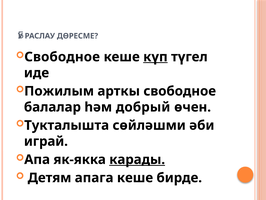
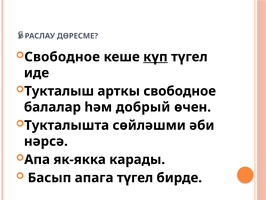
Пожилым: Пожилым -> Тукталыш
играй: играй -> нәрсә
карады underline: present -> none
Детям: Детям -> Басып
апага кеше: кеше -> түгел
